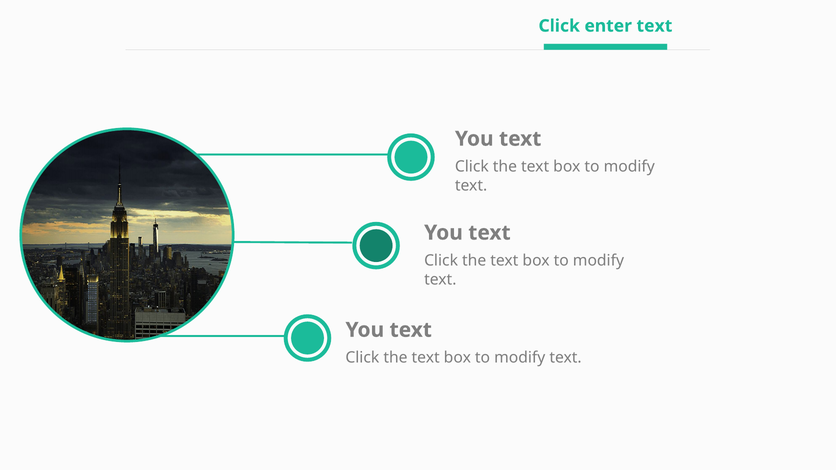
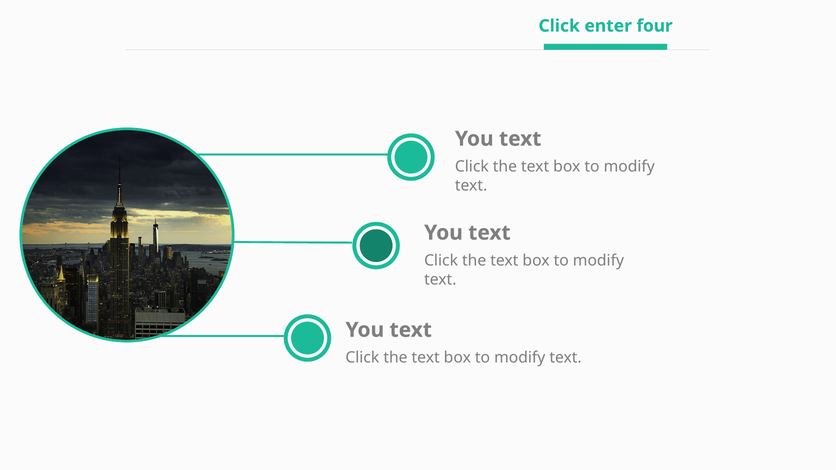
enter text: text -> four
